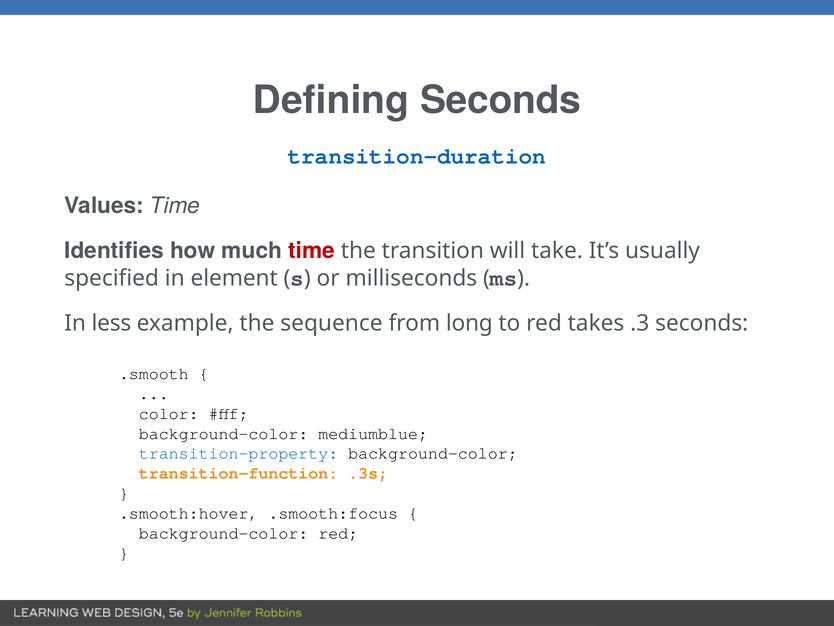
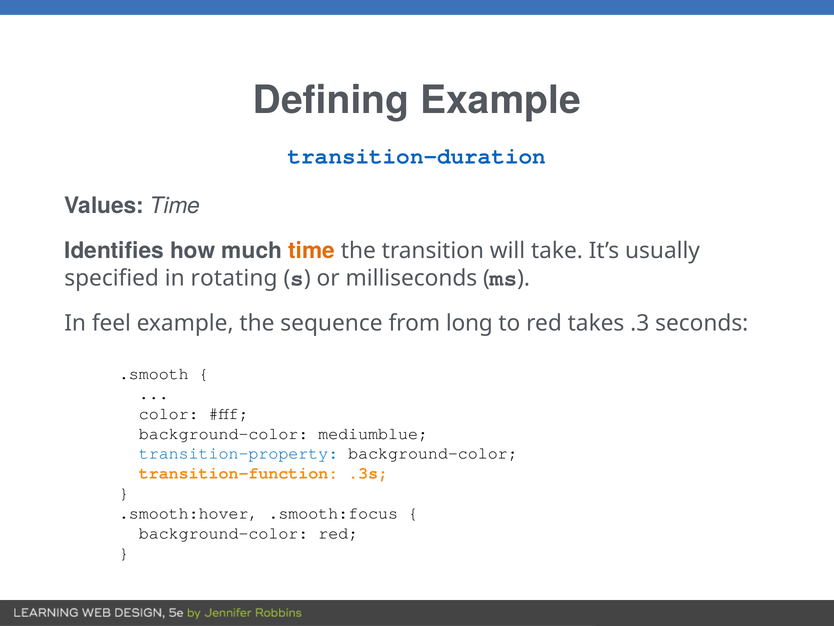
Defining Seconds: Seconds -> Example
time at (312, 251) colour: red -> orange
element: element -> rotating
less: less -> feel
